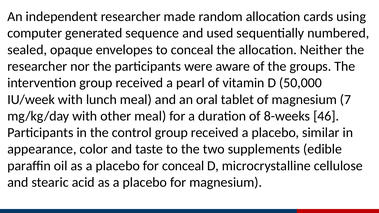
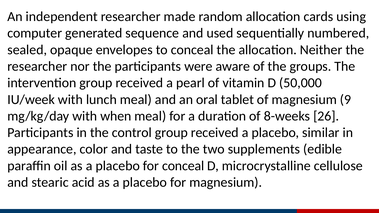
7: 7 -> 9
other: other -> when
46: 46 -> 26
